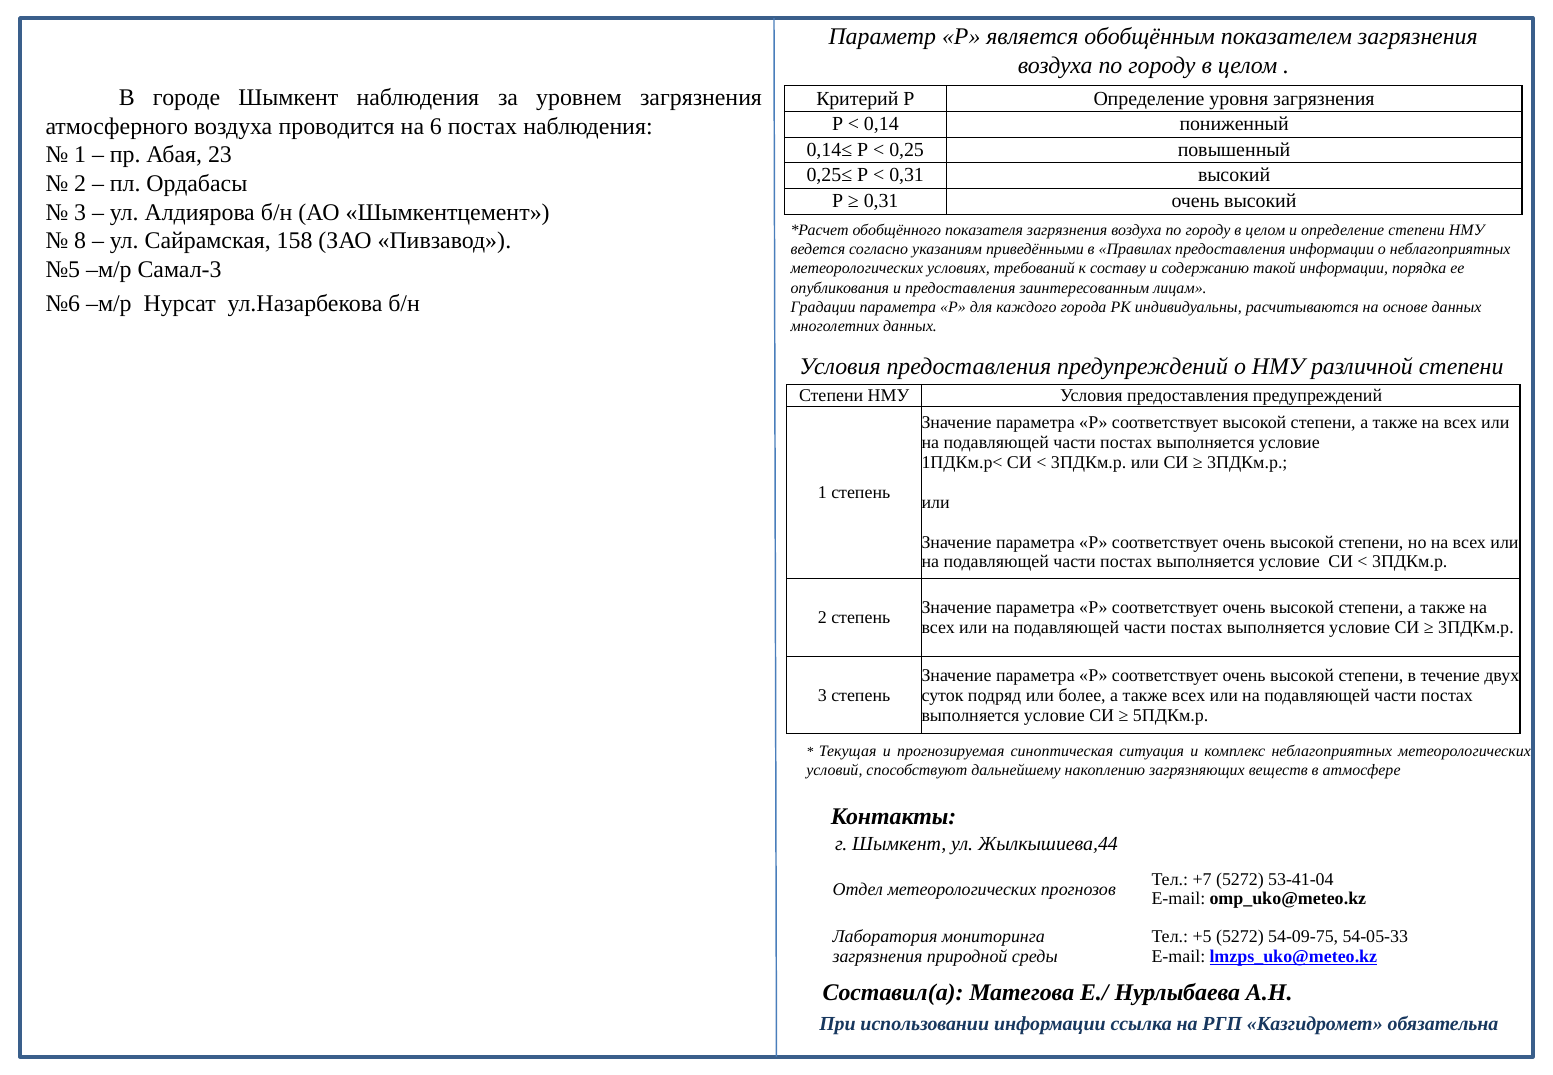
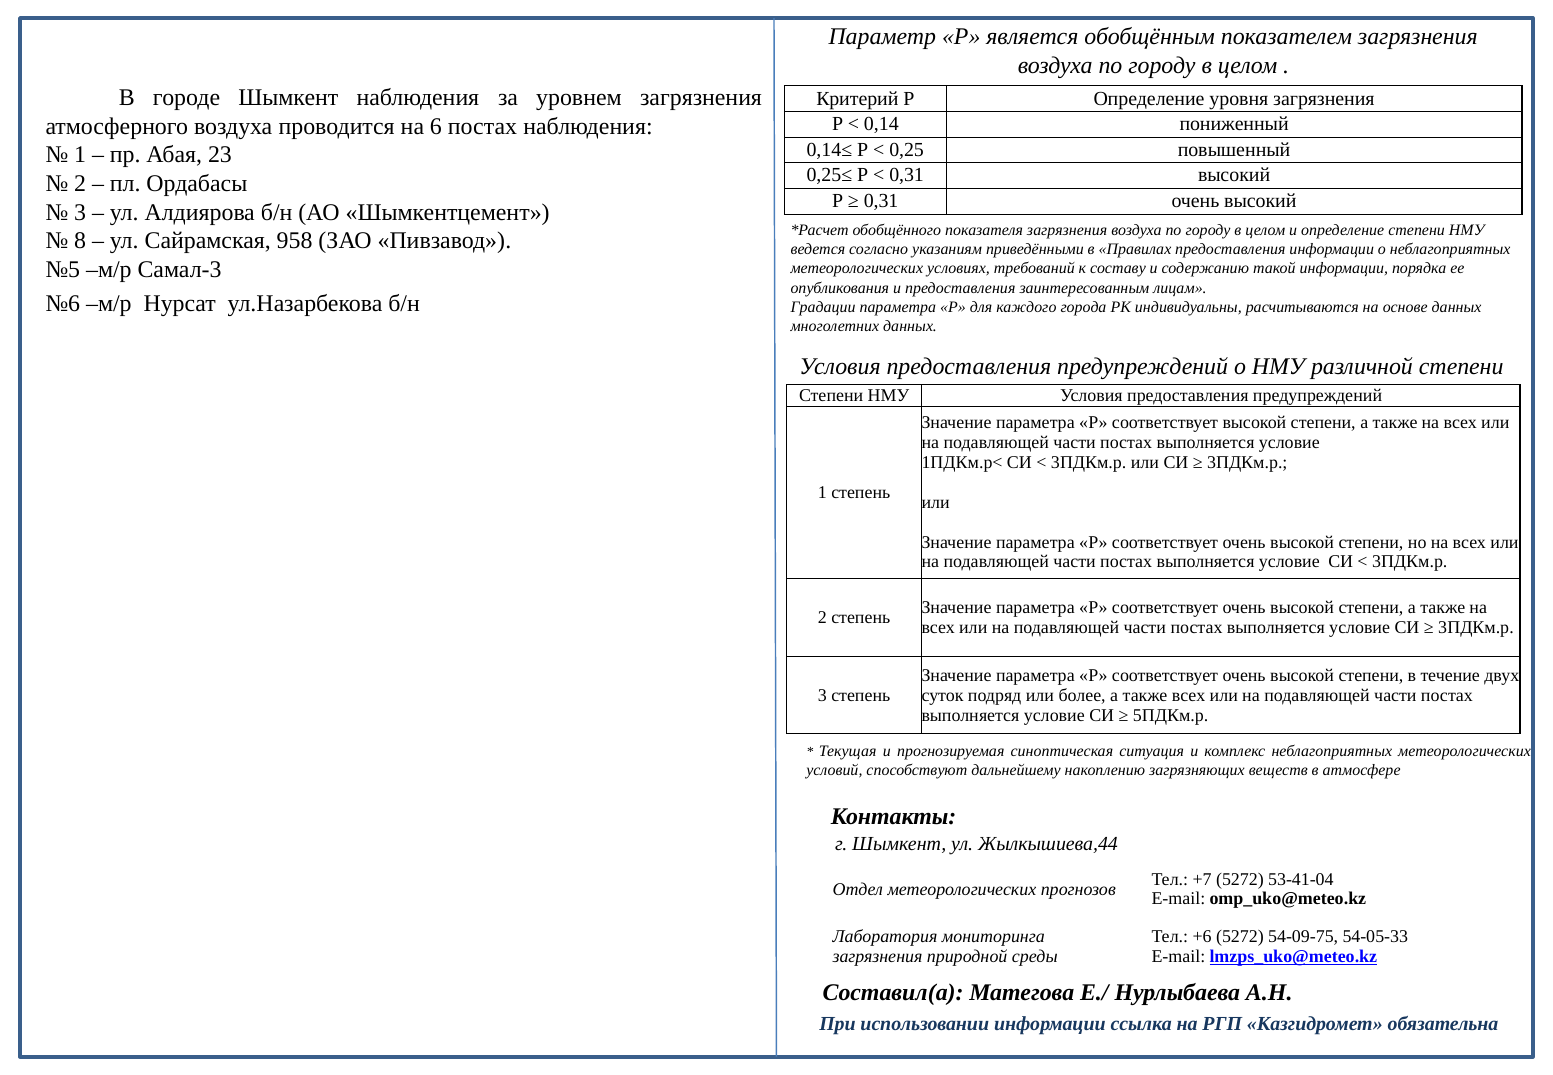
158: 158 -> 958
+5: +5 -> +6
